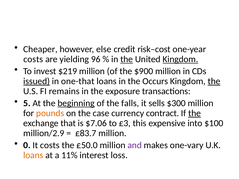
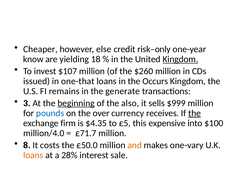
risk–cost: risk–cost -> risk–only
costs at (33, 59): costs -> know
96: 96 -> 18
the at (127, 59) underline: present -> none
$219: $219 -> $107
$900: $900 -> $260
issued underline: present -> none
the at (214, 81) underline: present -> none
exposure: exposure -> generate
5: 5 -> 3
falls: falls -> also
$300: $300 -> $999
pounds colour: orange -> blue
case: case -> over
contract: contract -> receives
that: that -> firm
$7.06: $7.06 -> $4.35
£3: £3 -> £5
million/2.9: million/2.9 -> million/4.0
£83.7: £83.7 -> £71.7
0: 0 -> 8
and colour: purple -> orange
11%: 11% -> 28%
loss: loss -> sale
